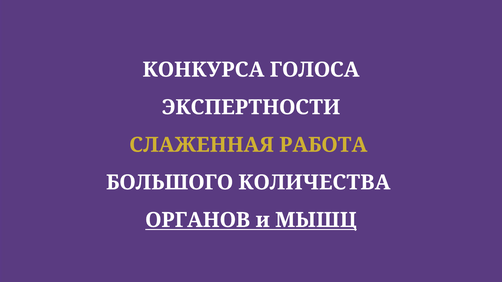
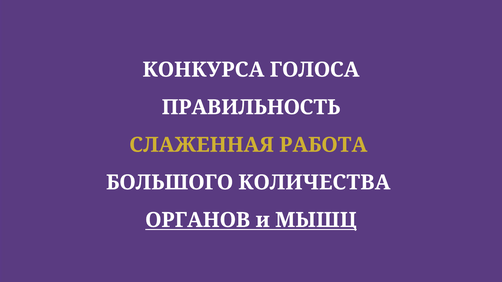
ЭКСПЕРТНОСТИ: ЭКСПЕРТНОСТИ -> ПРАВИЛЬНОСТЬ
